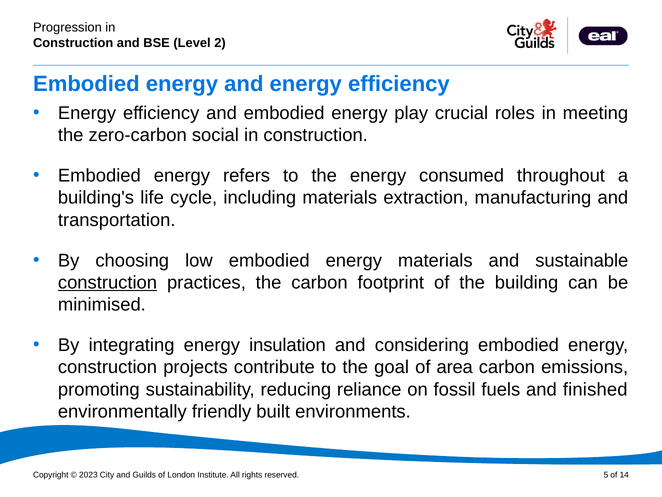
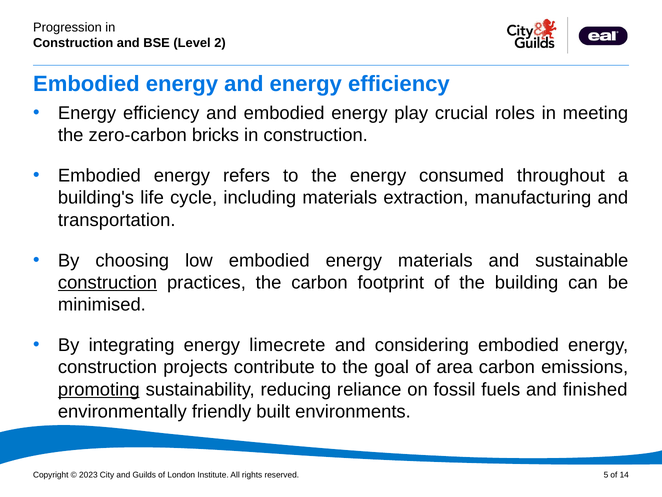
social: social -> bricks
insulation: insulation -> limecrete
promoting underline: none -> present
